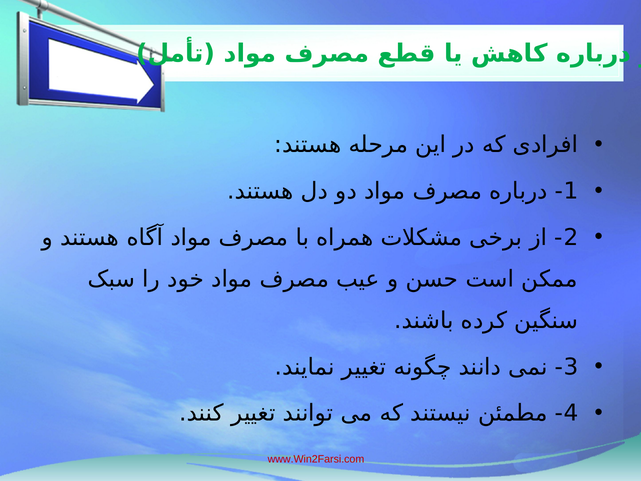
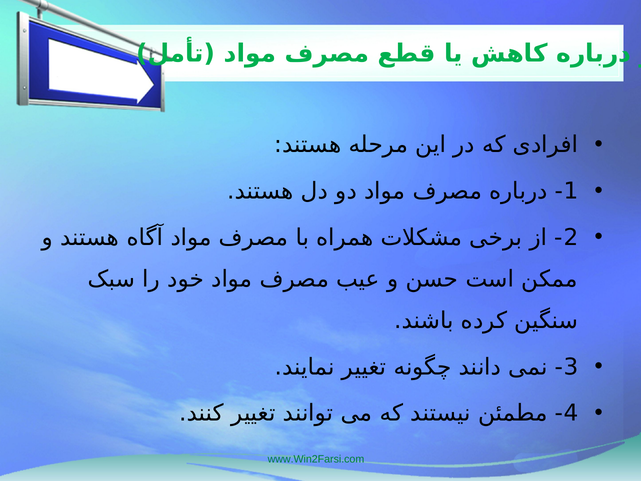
www.Win2Farsi.com colour: red -> green
